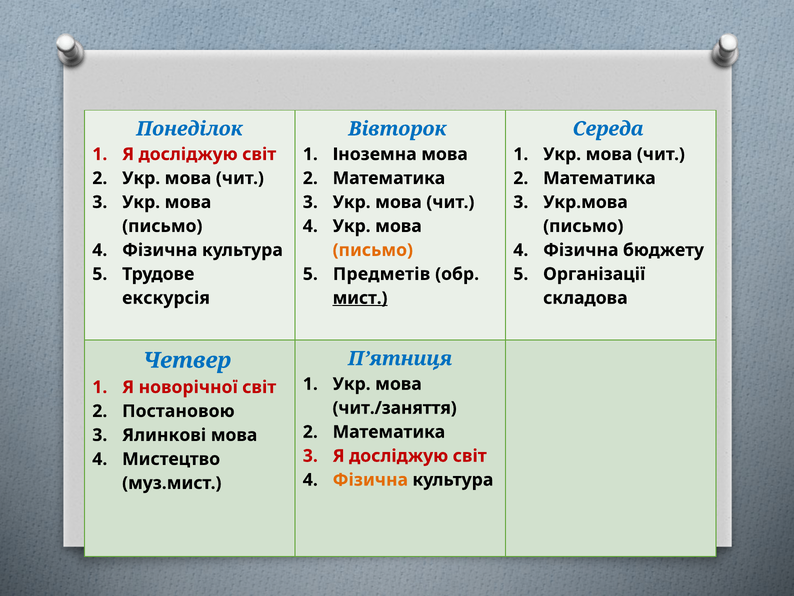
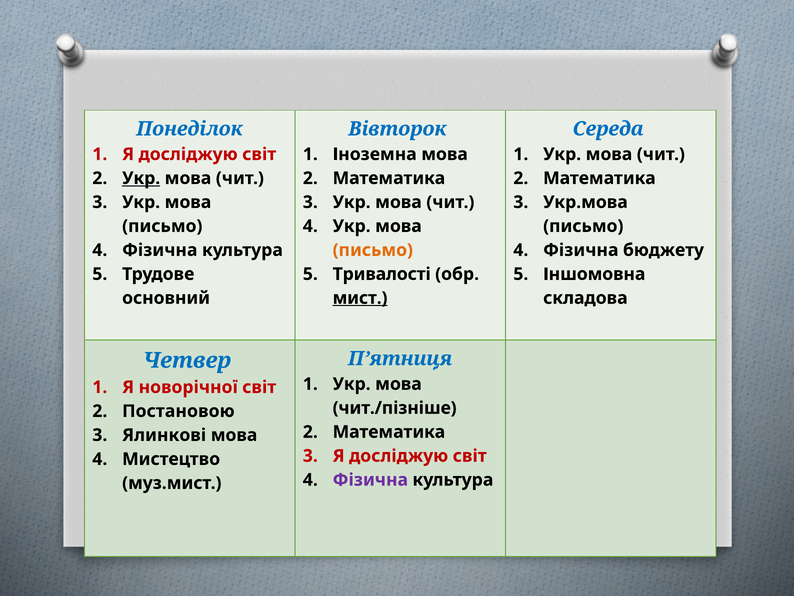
Укр at (141, 178) underline: none -> present
Предметів: Предметів -> Тривалості
Організації: Організації -> Іншомовна
екскурсія: екскурсія -> основний
чит./заняття: чит./заняття -> чит./пізніше
Фізична at (370, 479) colour: orange -> purple
